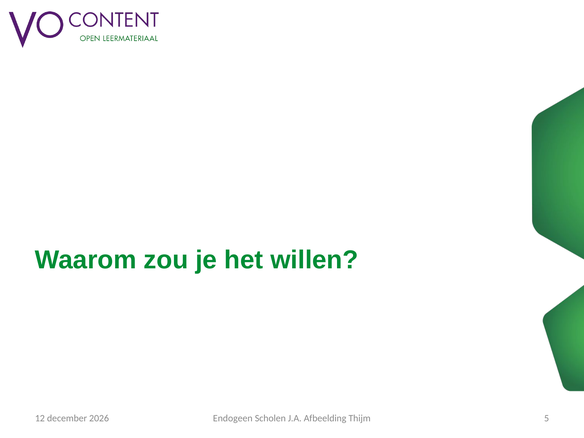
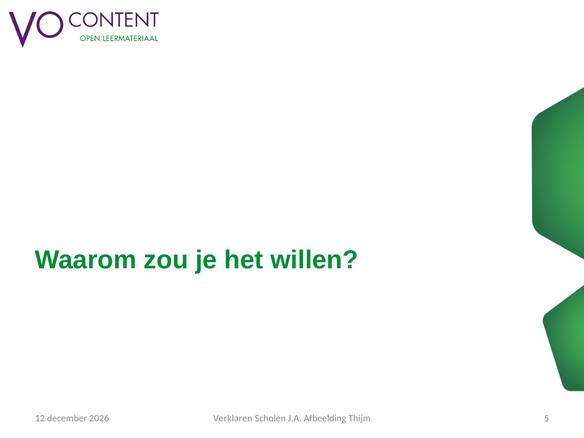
Endogeen: Endogeen -> Verklaren
